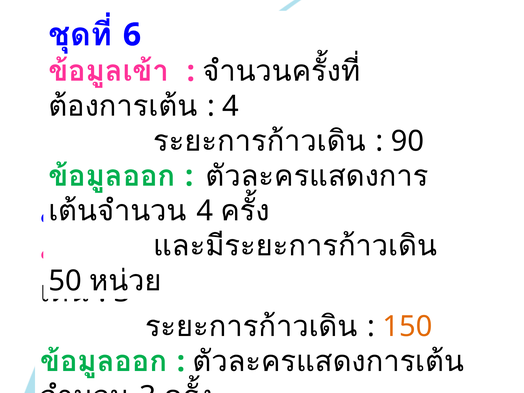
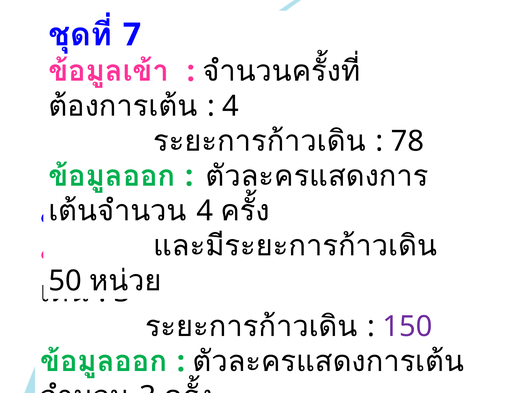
6: 6 -> 7
90: 90 -> 78
150 at (407, 327) colour: orange -> purple
